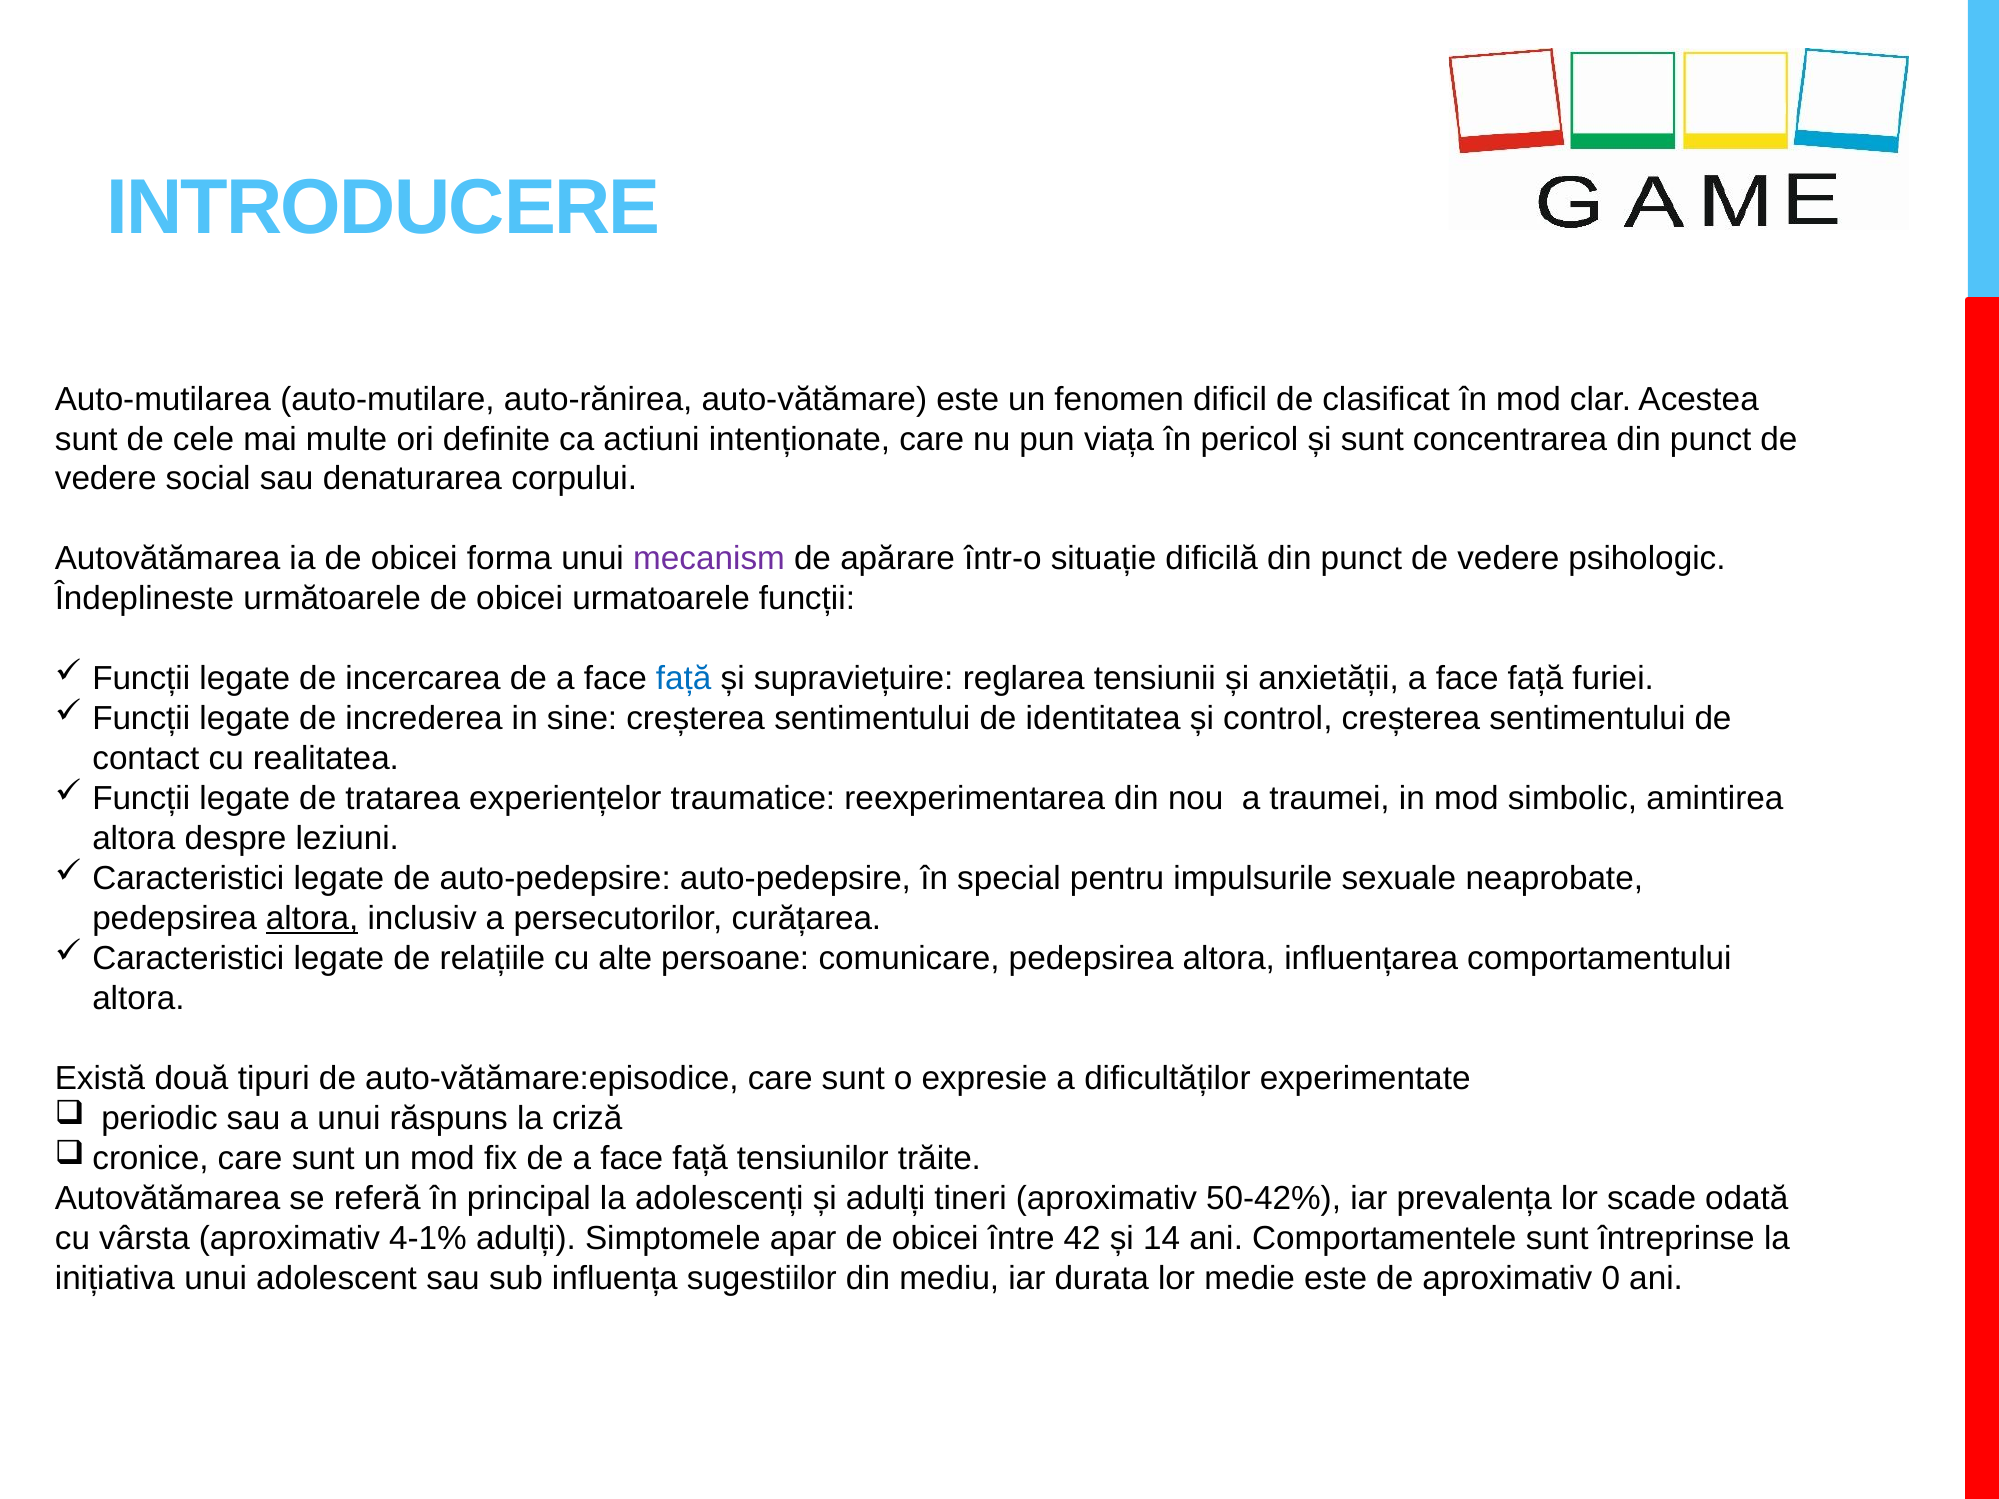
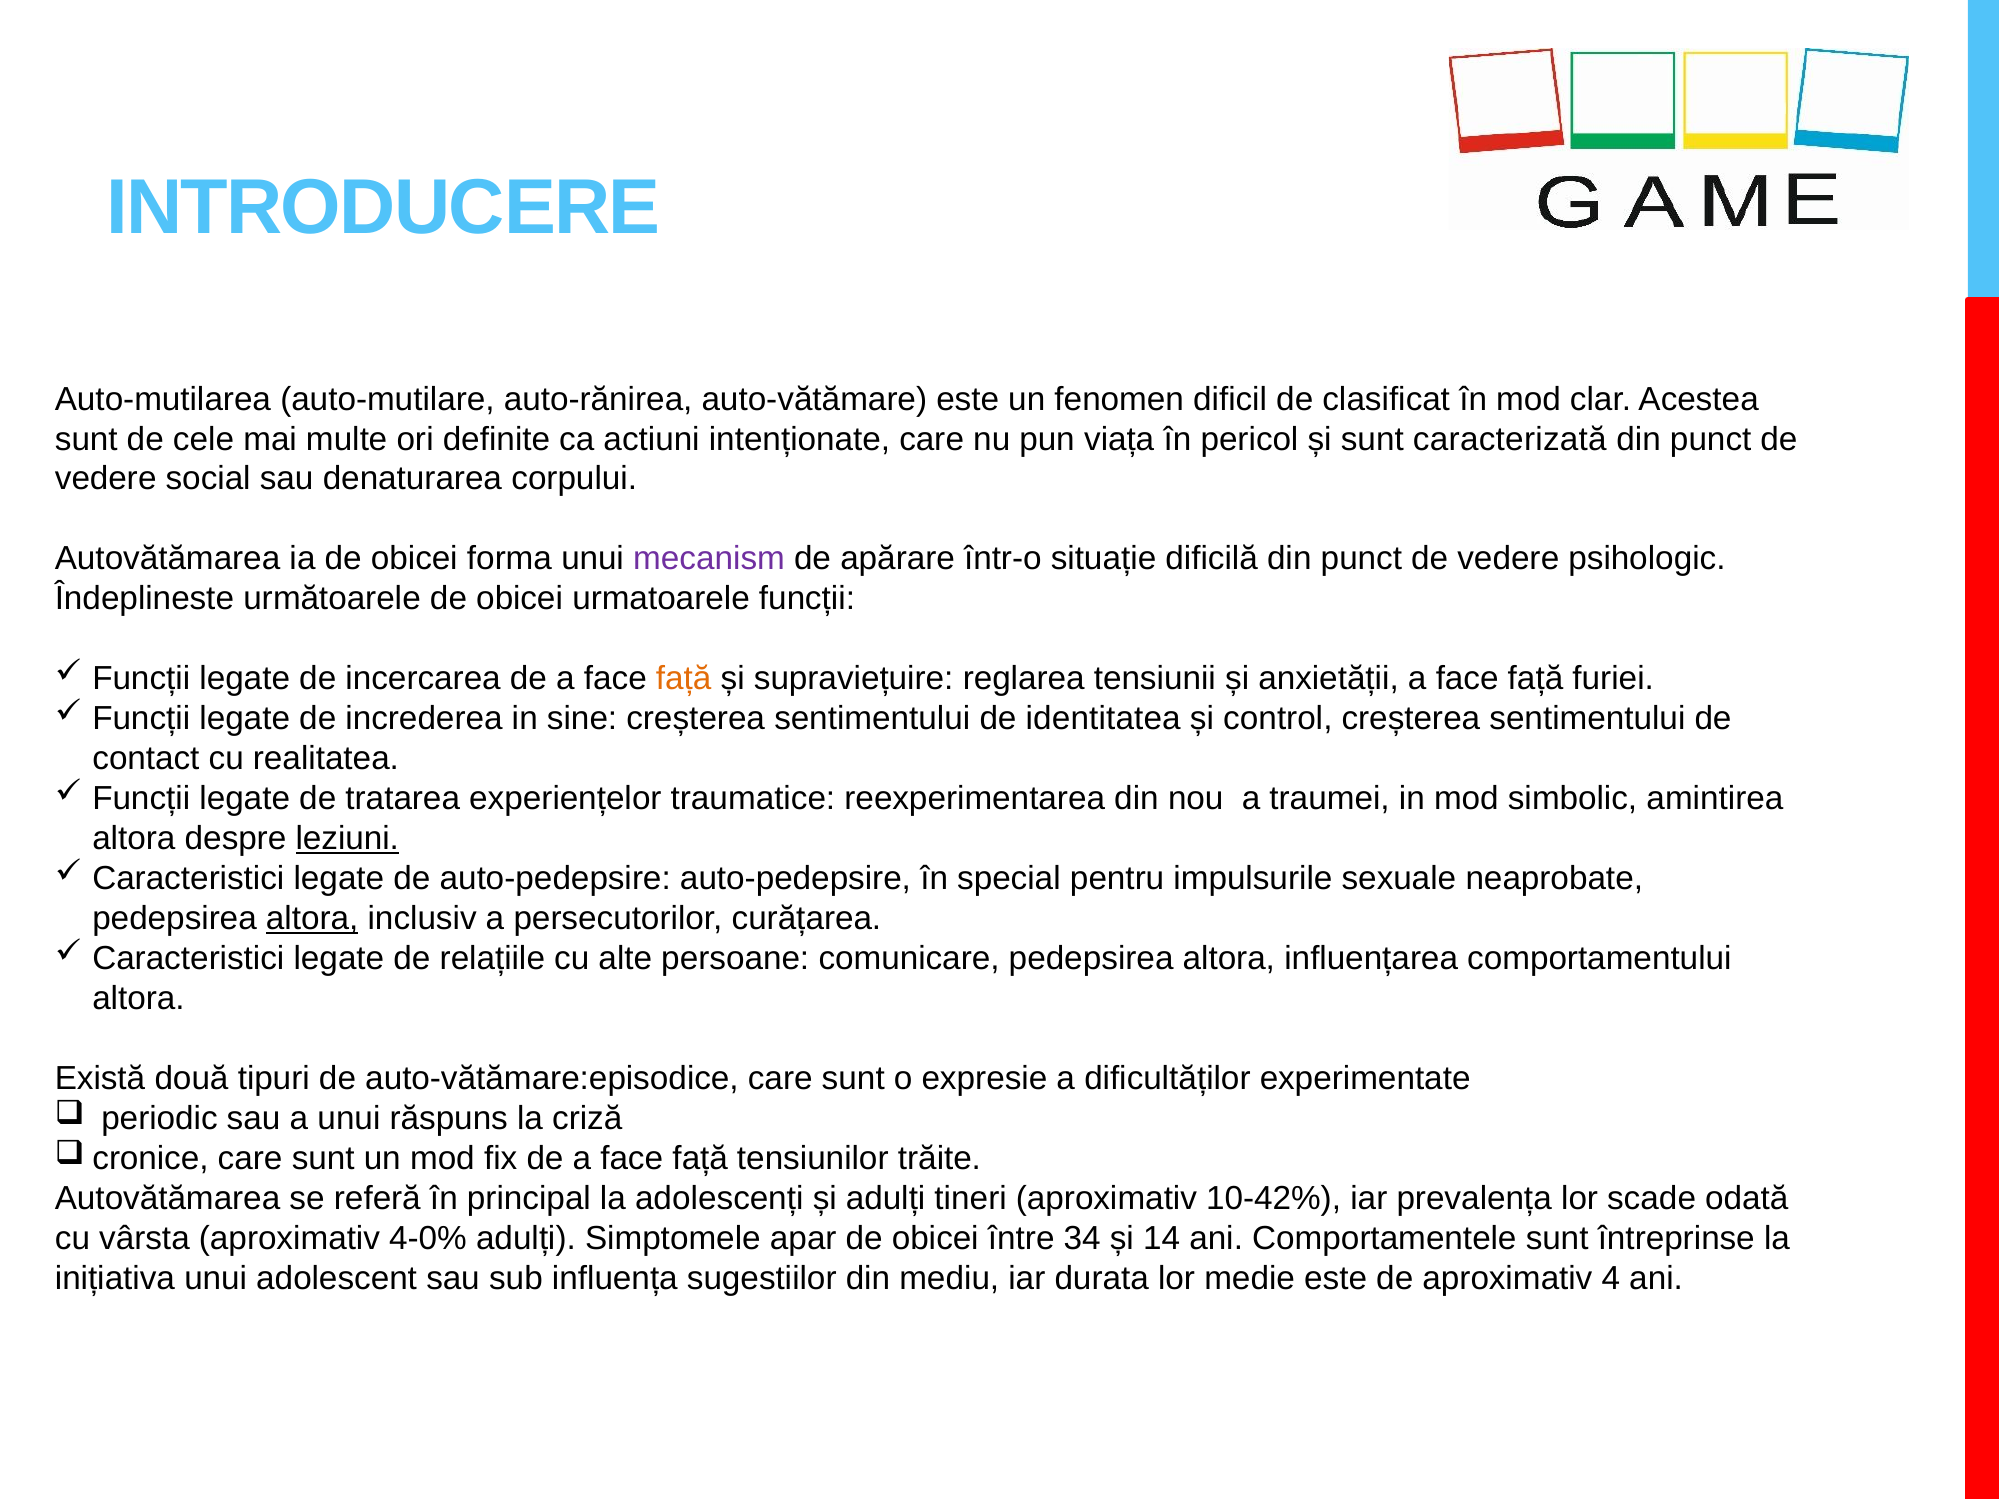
concentrarea: concentrarea -> caracterizată
față at (684, 679) colour: blue -> orange
leziuni underline: none -> present
50-42%: 50-42% -> 10-42%
4-1%: 4-1% -> 4-0%
42: 42 -> 34
0: 0 -> 4
